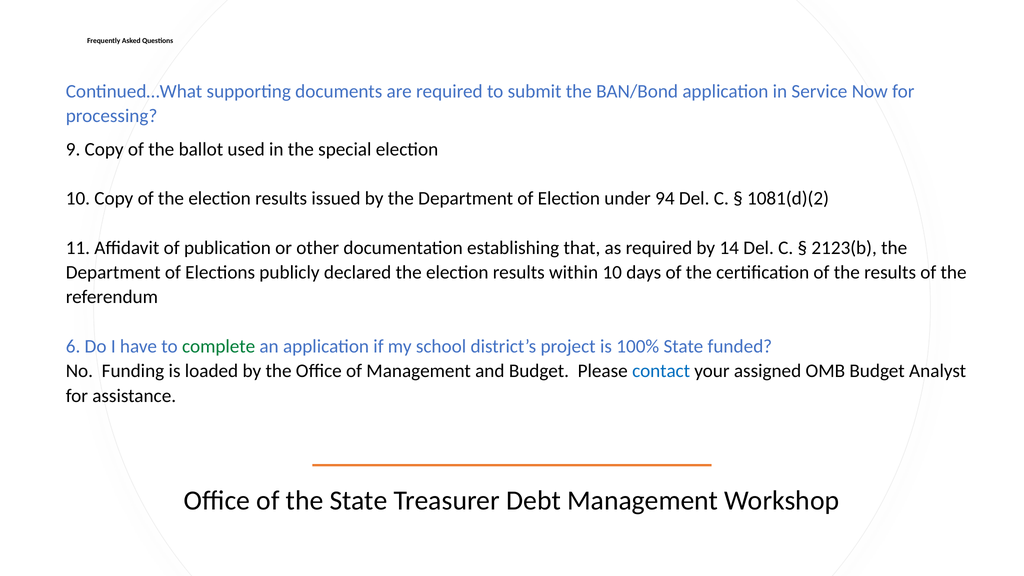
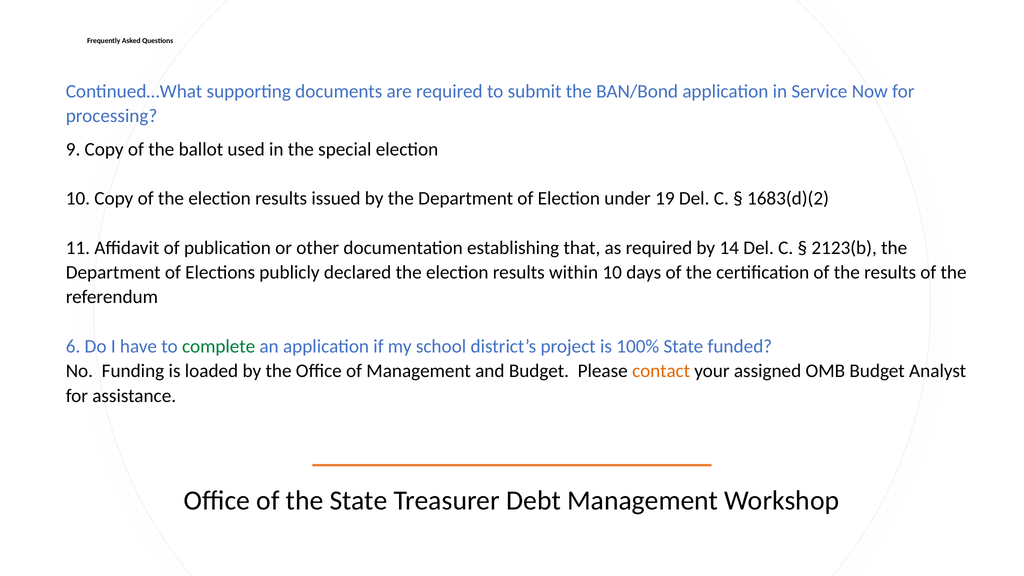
94: 94 -> 19
1081(d)(2: 1081(d)(2 -> 1683(d)(2
contact colour: blue -> orange
